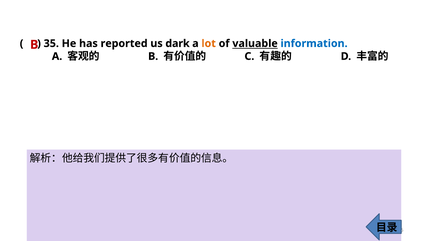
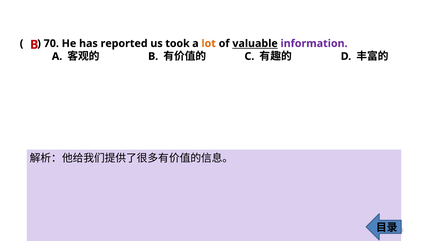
35: 35 -> 70
dark: dark -> took
information colour: blue -> purple
